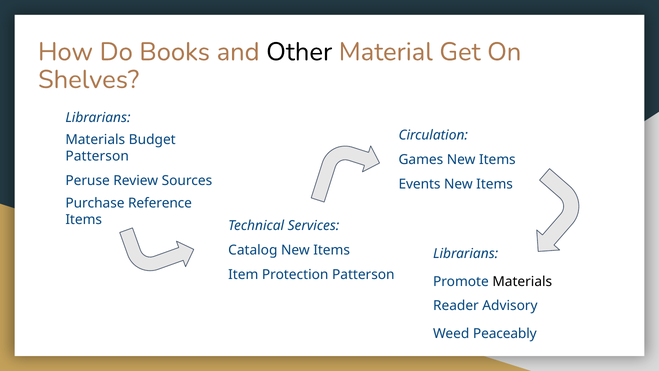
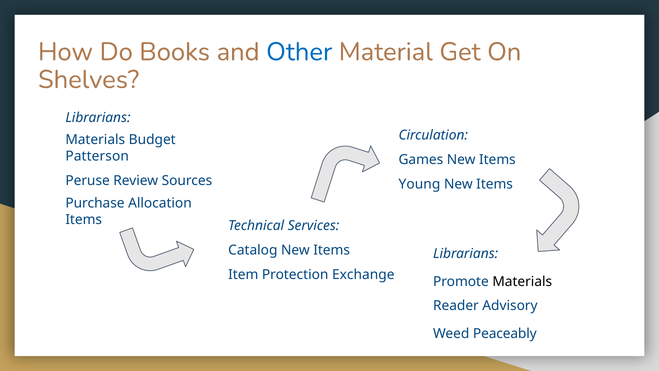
Other colour: black -> blue
Events: Events -> Young
Reference: Reference -> Allocation
Protection Patterson: Patterson -> Exchange
